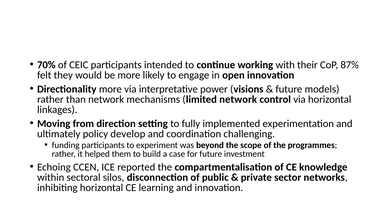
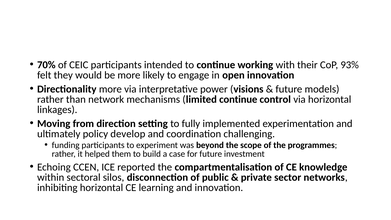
87%: 87% -> 93%
limited network: network -> continue
